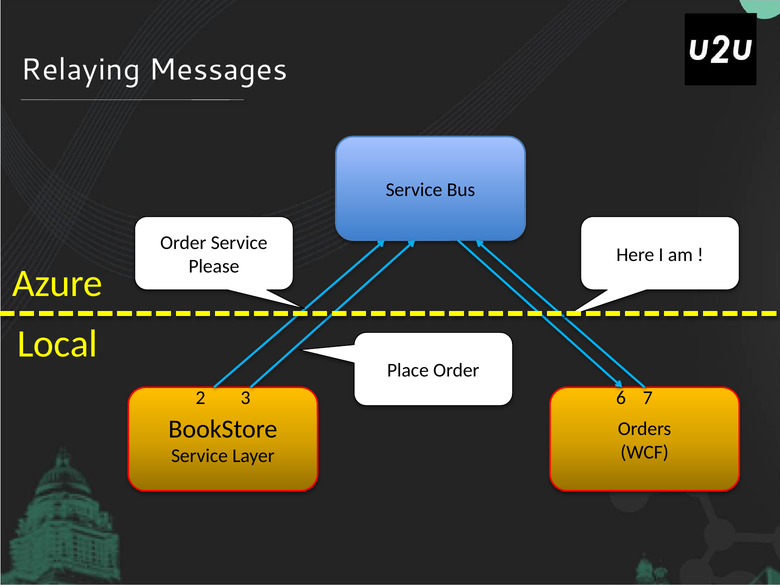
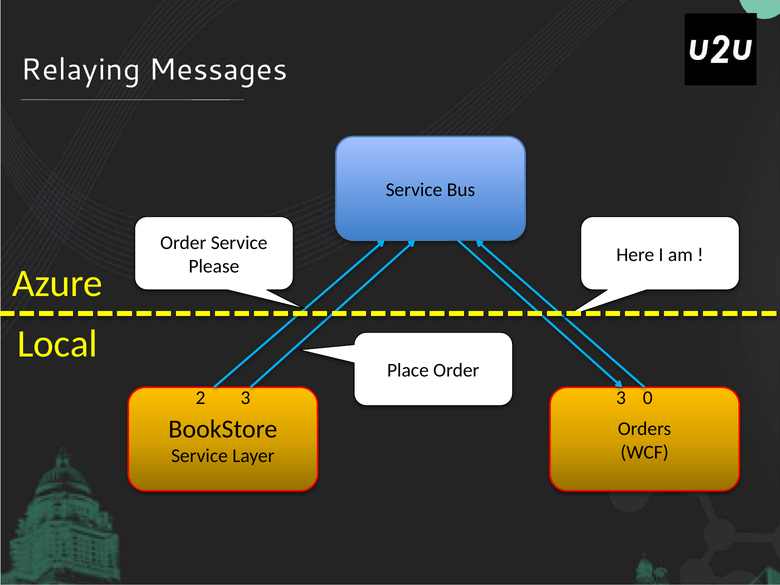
3 6: 6 -> 3
7: 7 -> 0
